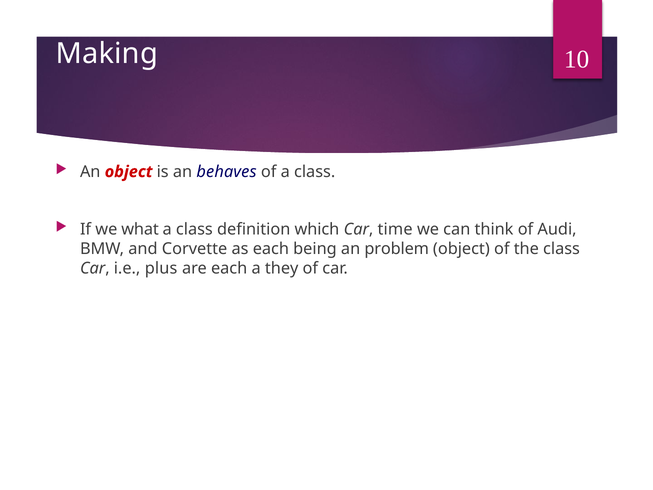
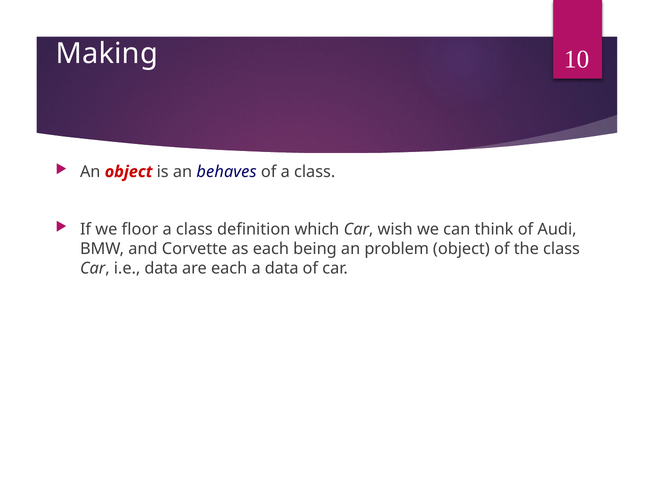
what: what -> floor
time: time -> wish
i.e plus: plus -> data
a they: they -> data
